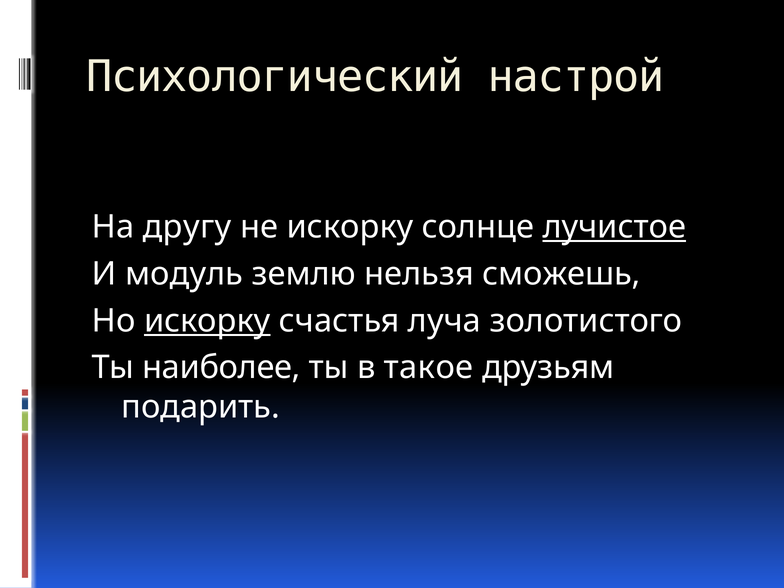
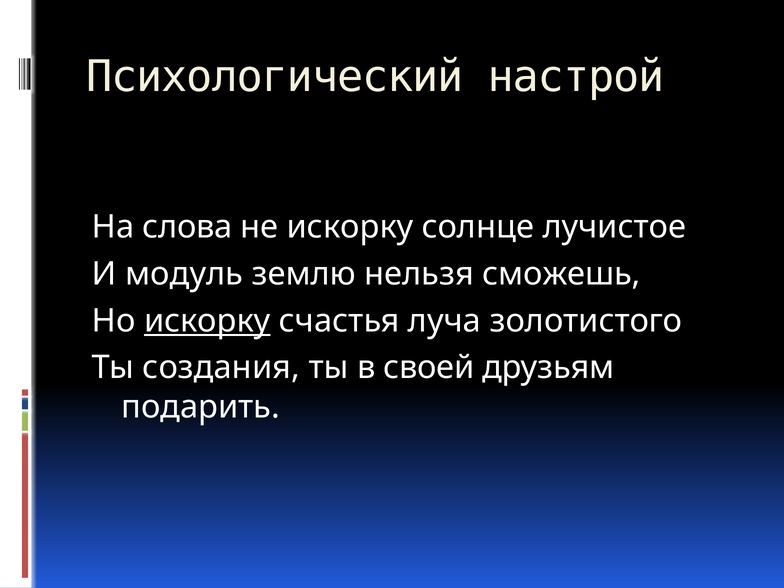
другу: другу -> слова
лучистое underline: present -> none
наиболее: наиболее -> создания
такое: такое -> своей
